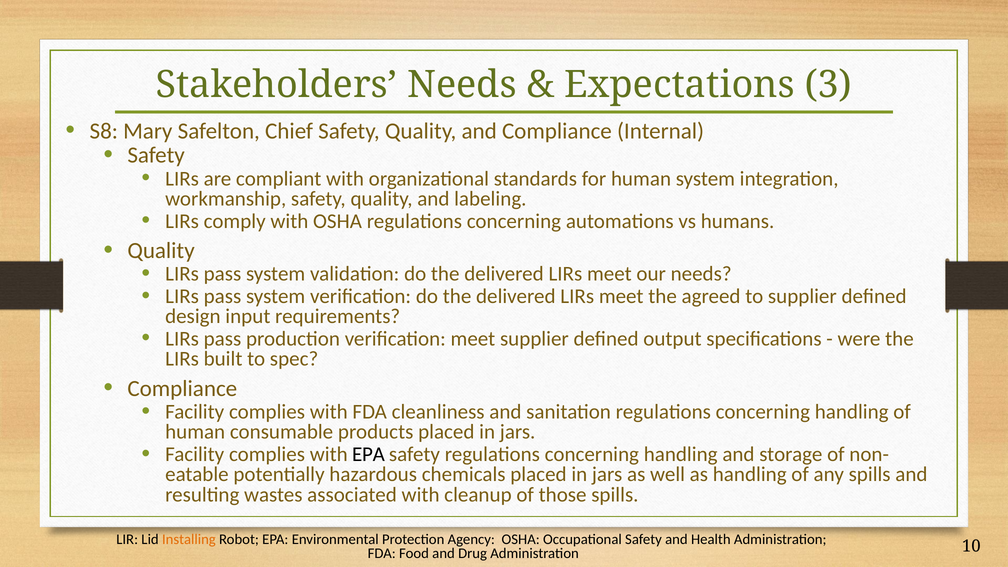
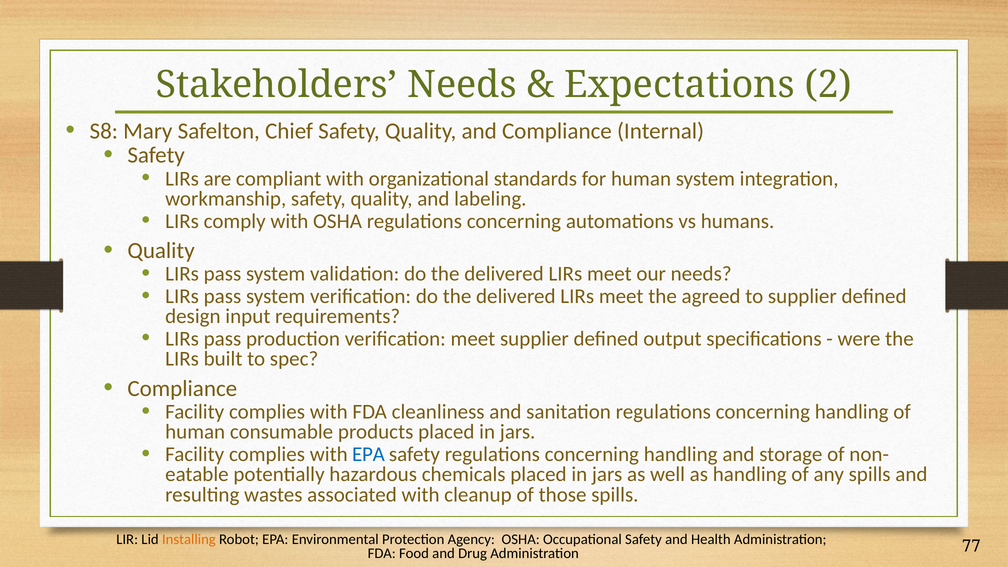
3: 3 -> 2
EPA at (368, 454) colour: black -> blue
10: 10 -> 77
